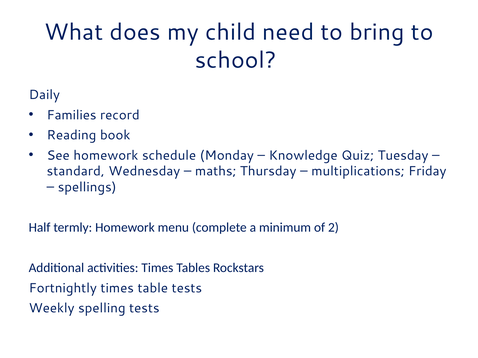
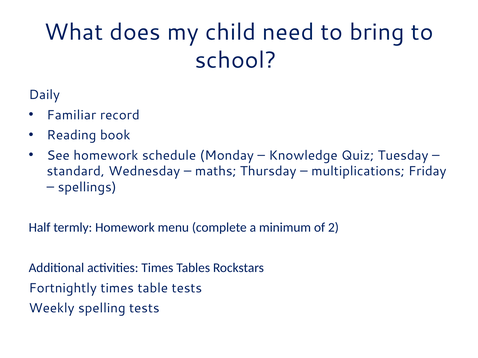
Families: Families -> Familiar
